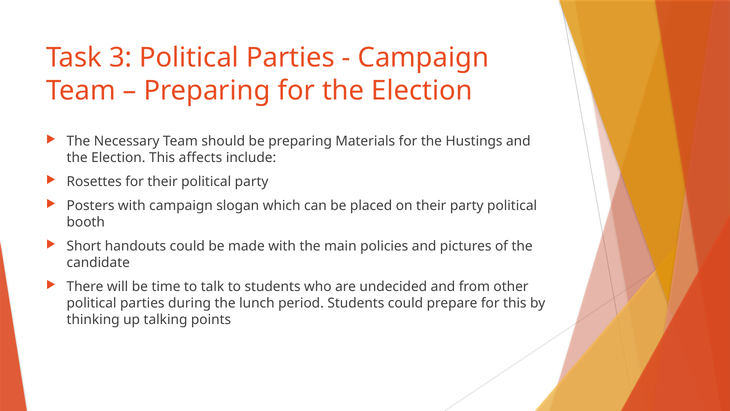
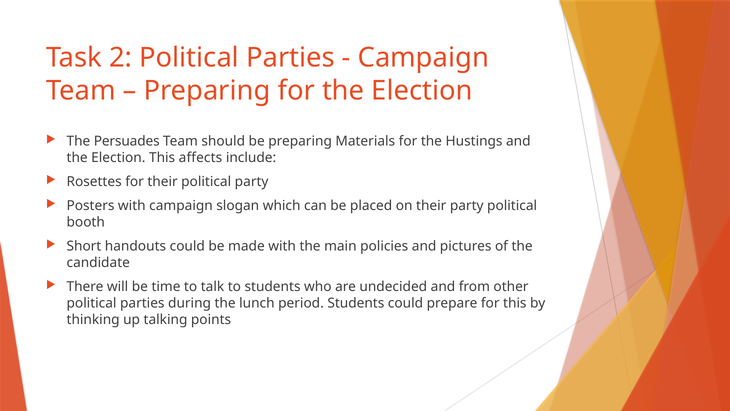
3: 3 -> 2
Necessary: Necessary -> Persuades
